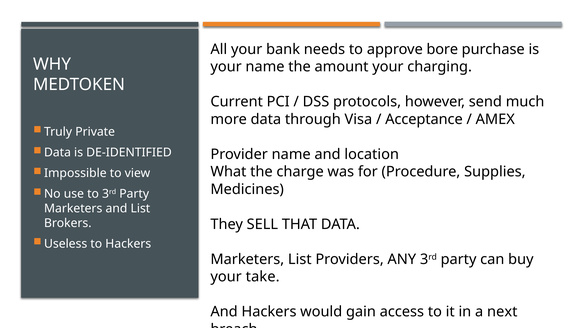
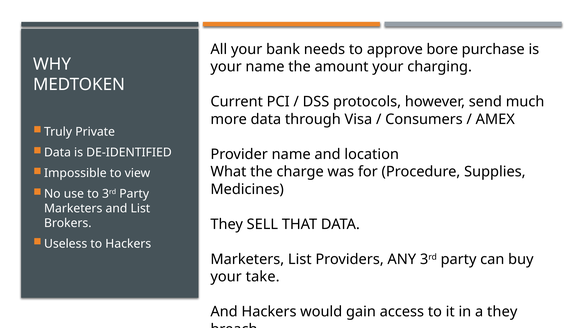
Acceptance: Acceptance -> Consumers
a next: next -> they
